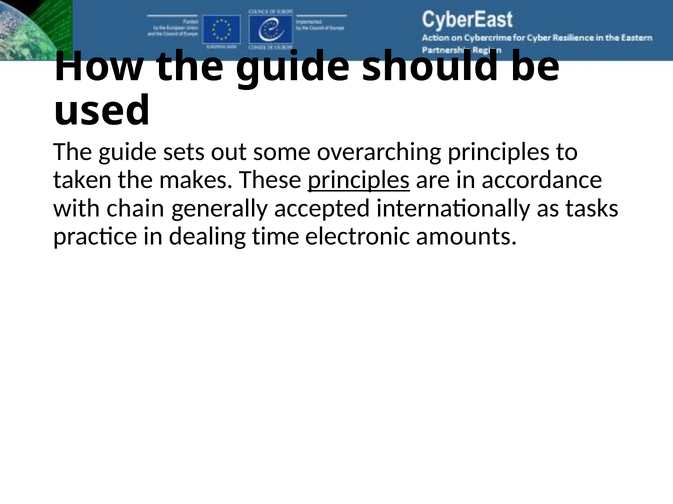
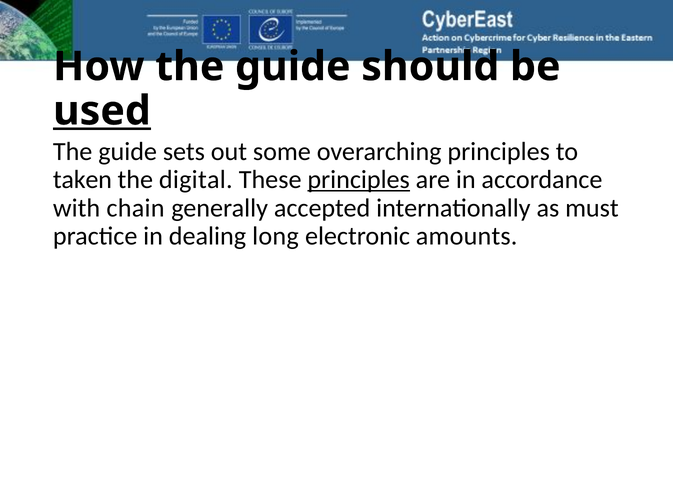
used underline: none -> present
makes: makes -> digital
tasks: tasks -> must
time: time -> long
